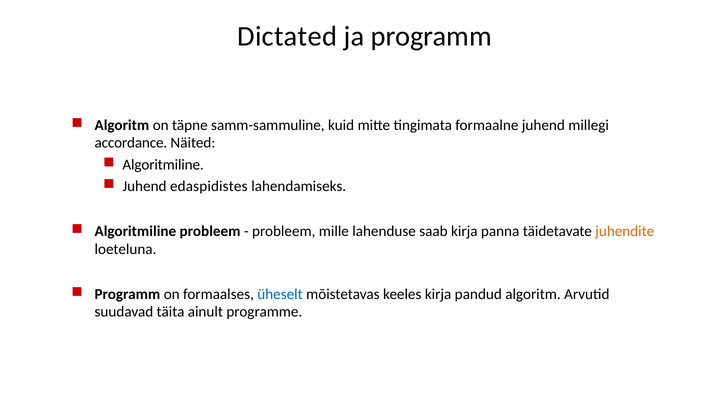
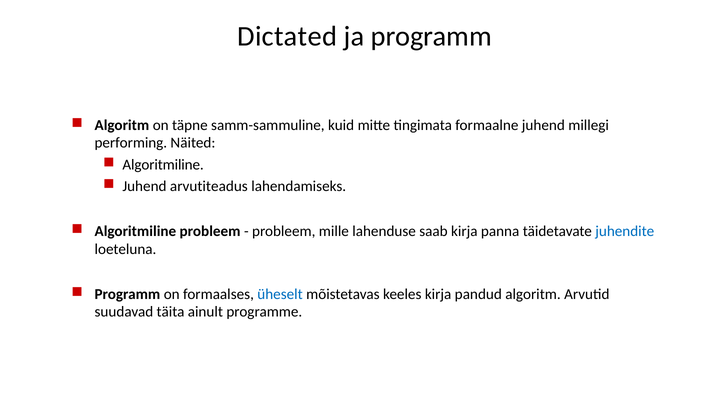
accordance: accordance -> performing
edaspidistes: edaspidistes -> arvutiteadus
juhendite colour: orange -> blue
